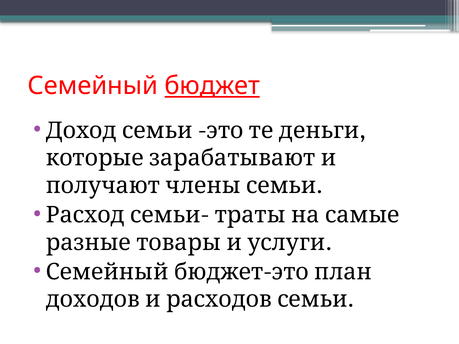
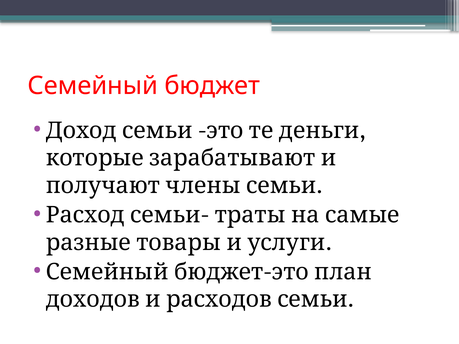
бюджет underline: present -> none
